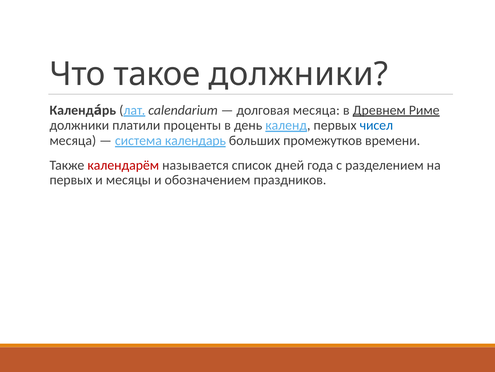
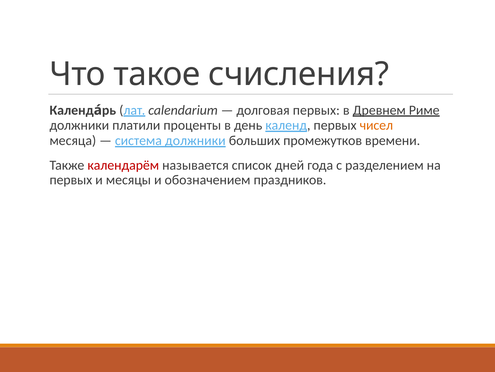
такое должники: должники -> счисления
долговая месяца: месяца -> первых
чисел colour: blue -> orange
система календарь: календарь -> должники
